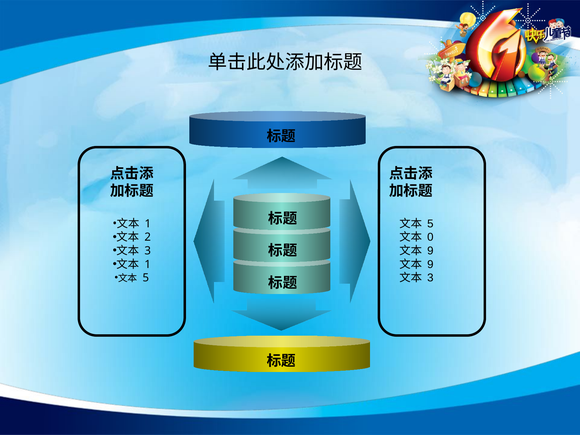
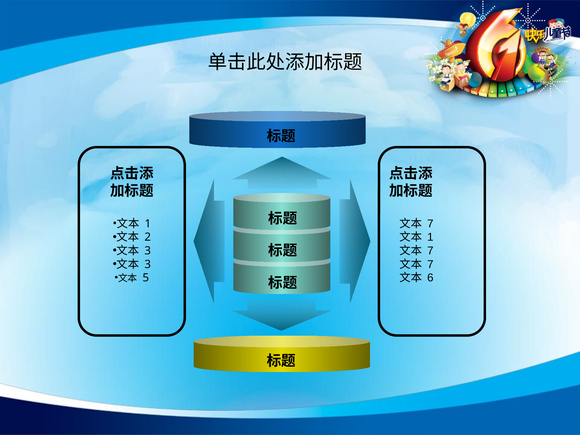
5 at (430, 224): 5 -> 7
0 at (430, 237): 0 -> 1
9 at (430, 251): 9 -> 7
1 at (148, 264): 1 -> 3
9 at (430, 264): 9 -> 7
3 at (430, 278): 3 -> 6
